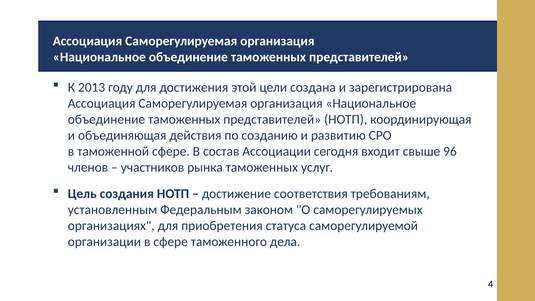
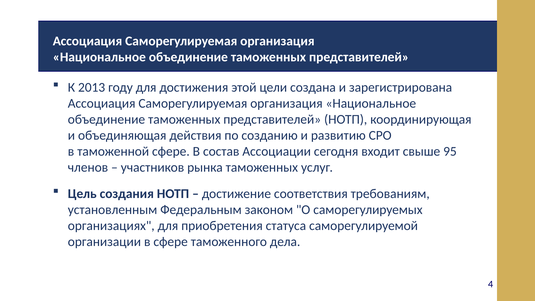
96: 96 -> 95
